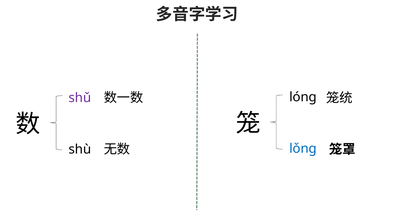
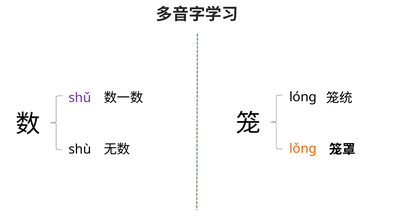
lǒng colour: blue -> orange
